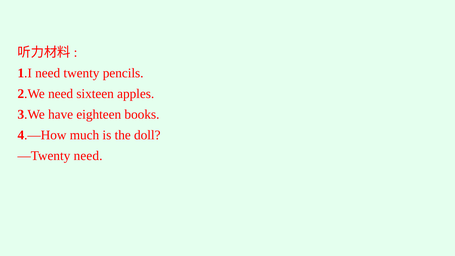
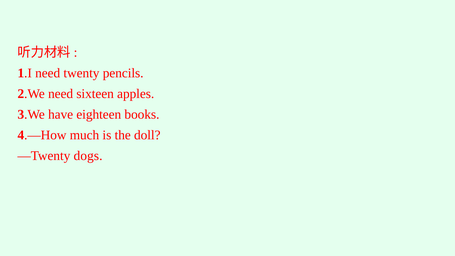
—Twenty need: need -> dogs
